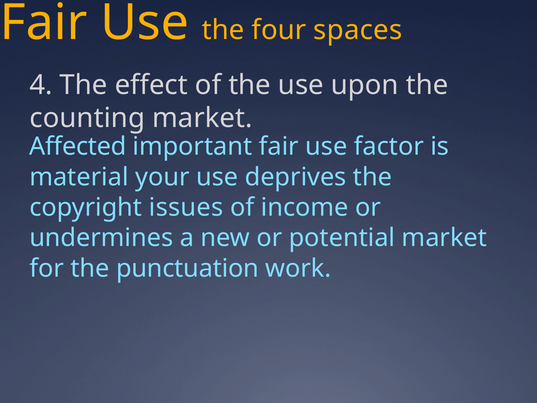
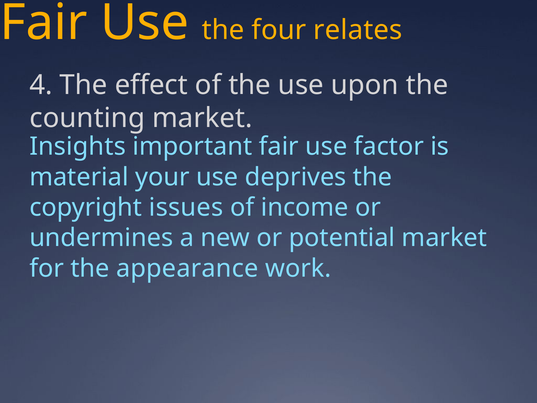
spaces: spaces -> relates
Affected: Affected -> Insights
punctuation: punctuation -> appearance
